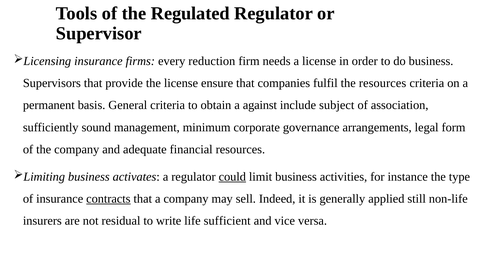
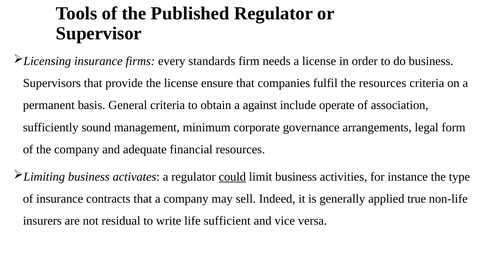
Regulated: Regulated -> Published
reduction: reduction -> standards
subject: subject -> operate
contracts underline: present -> none
still: still -> true
